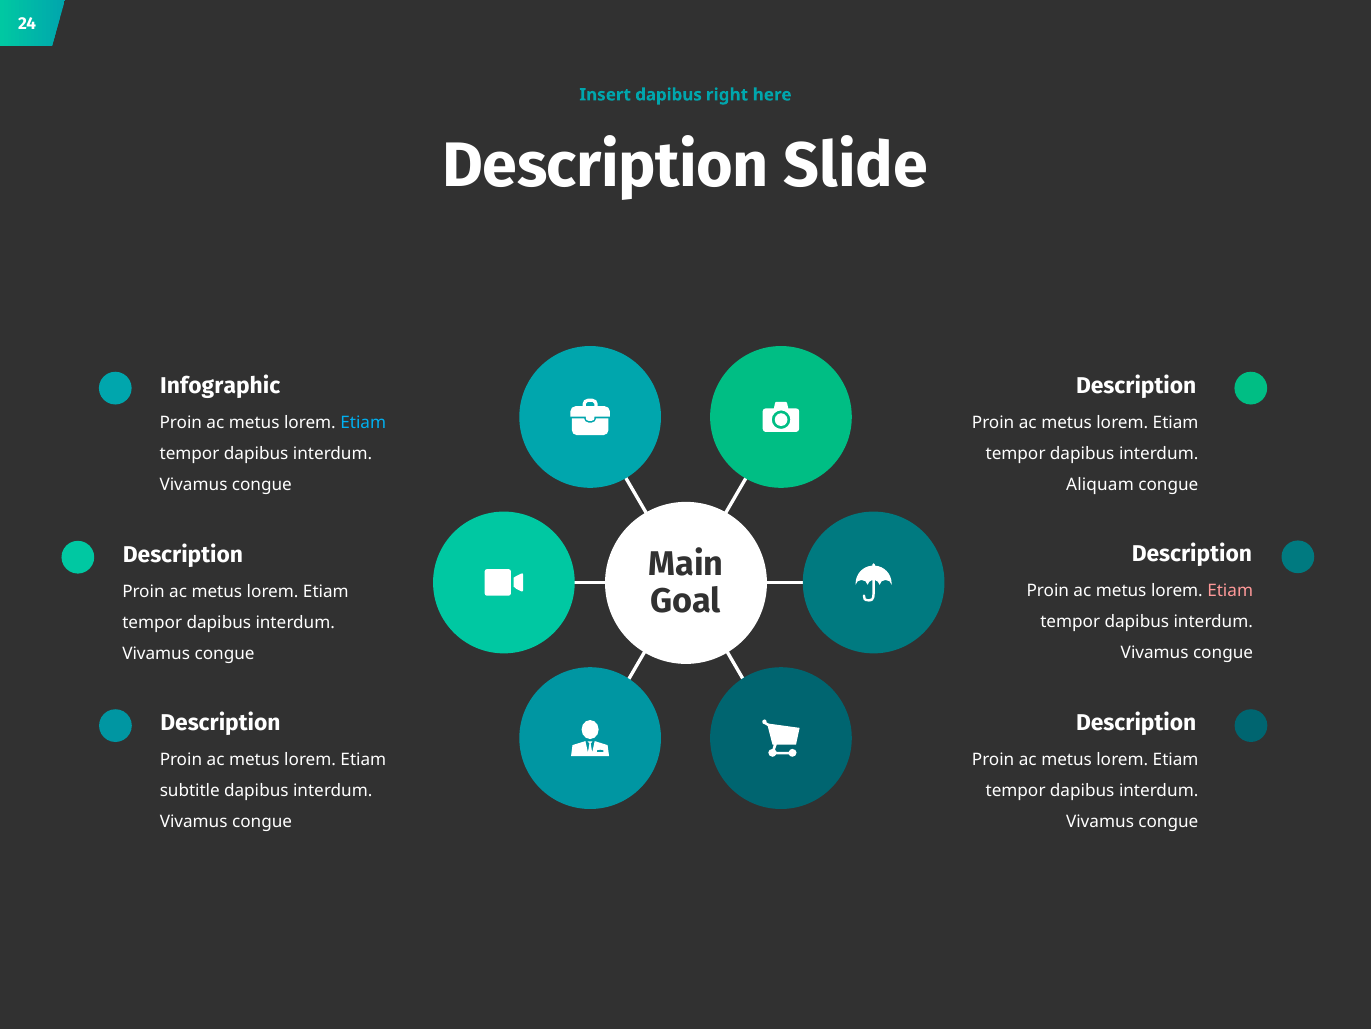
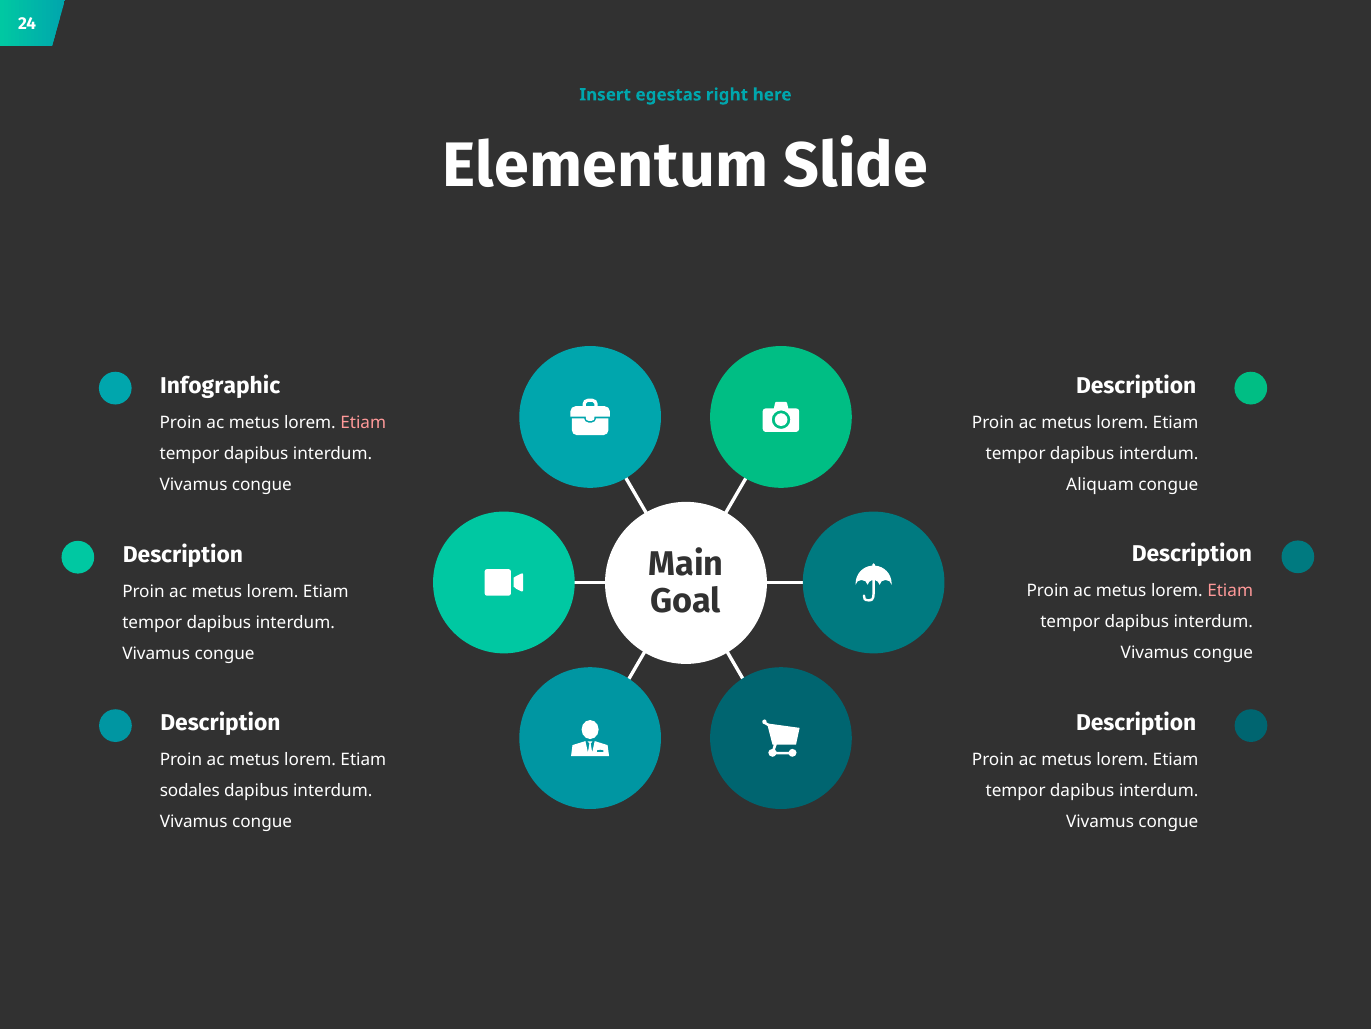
Insert dapibus: dapibus -> egestas
Description at (606, 165): Description -> Elementum
Etiam at (363, 422) colour: light blue -> pink
subtitle: subtitle -> sodales
